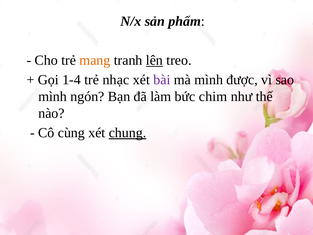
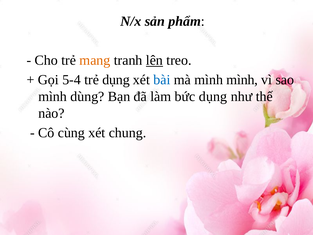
1-4: 1-4 -> 5-4
trẻ nhạc: nhạc -> dụng
bài colour: purple -> blue
mình được: được -> mình
ngón: ngón -> dùng
bức chim: chim -> dụng
chung underline: present -> none
